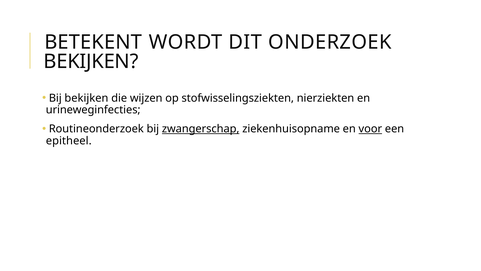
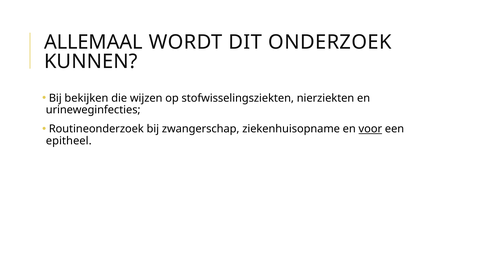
BETEKENT: BETEKENT -> ALLEMAAL
BEKIJKEN at (91, 61): BEKIJKEN -> KUNNEN
zwangerschap underline: present -> none
